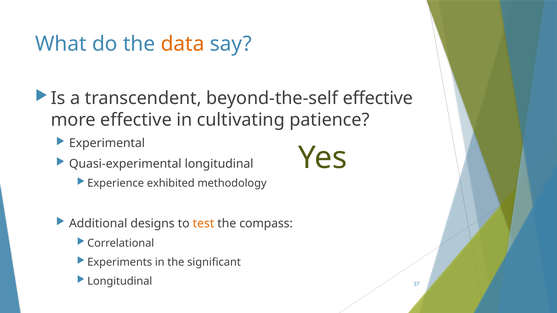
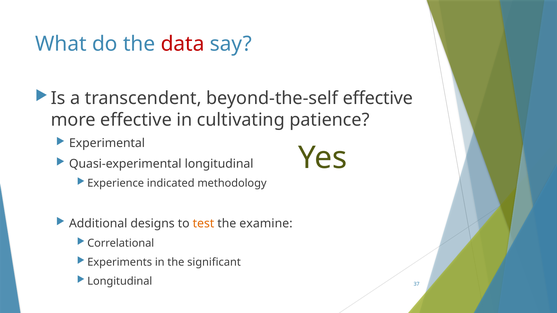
data colour: orange -> red
exhibited: exhibited -> indicated
compass: compass -> examine
